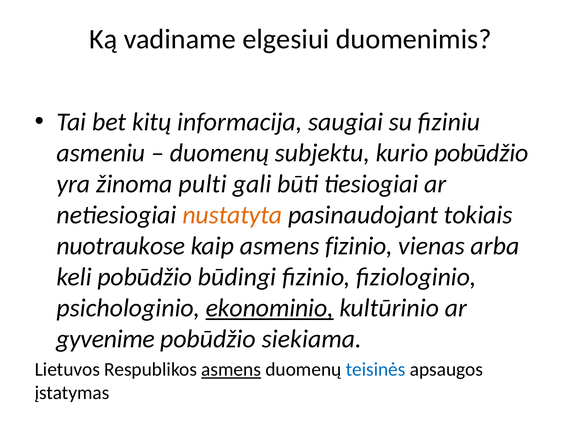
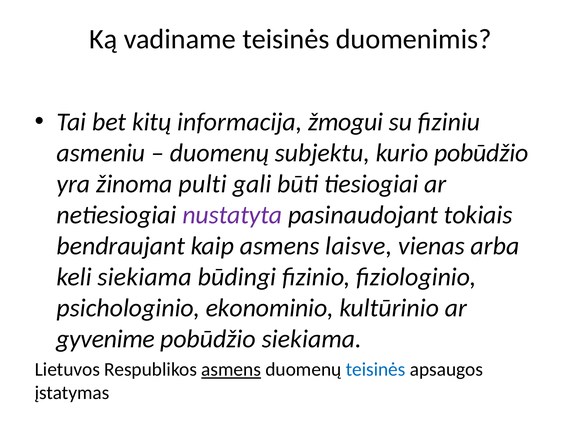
vadiname elgesiui: elgesiui -> teisinės
saugiai: saugiai -> žmogui
nustatyta colour: orange -> purple
nuotraukose: nuotraukose -> bendraujant
asmens fizinio: fizinio -> laisve
keli pobūdžio: pobūdžio -> siekiama
ekonominio underline: present -> none
